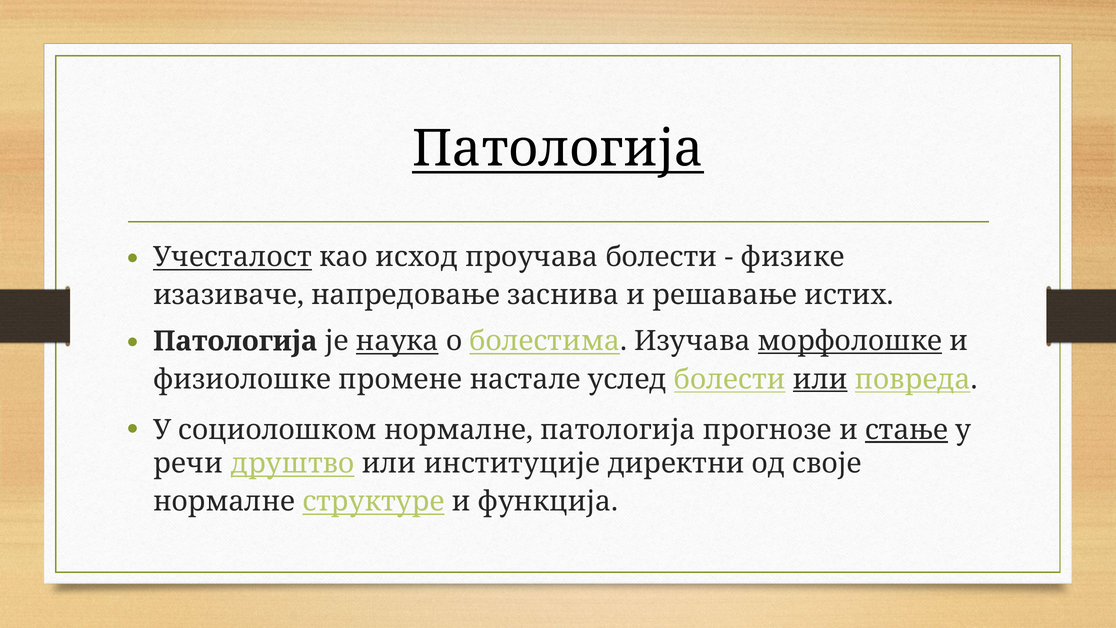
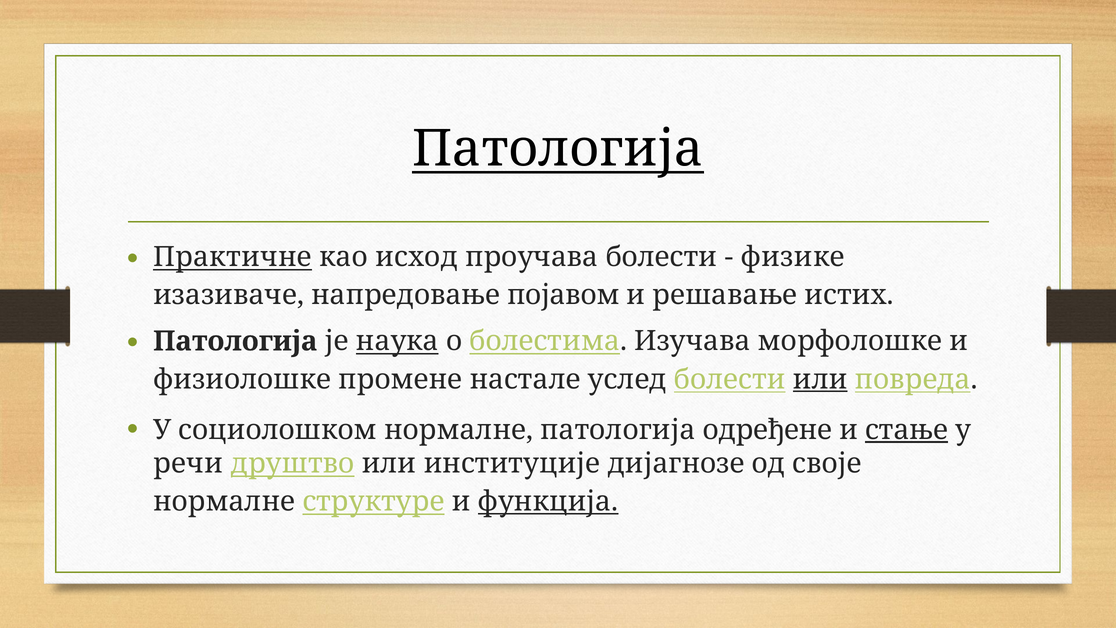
Учесталост: Учесталост -> Практичне
заснива: заснива -> појавом
морфолошке underline: present -> none
прогнозе: прогнозе -> одређене
директни: директни -> дијагнозе
функција underline: none -> present
